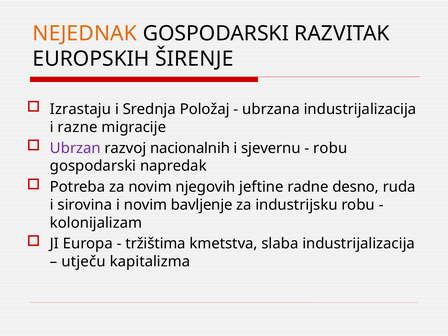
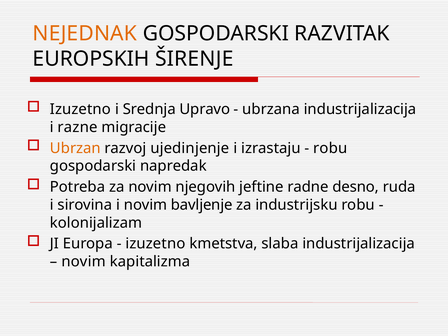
Izrastaju at (80, 109): Izrastaju -> Izuzetno
Položaj: Položaj -> Upravo
Ubrzan colour: purple -> orange
nacionalnih: nacionalnih -> ujedinjenje
sjevernu: sjevernu -> izrastaju
tržištima at (156, 244): tržištima -> izuzetno
utječu at (84, 262): utječu -> novim
